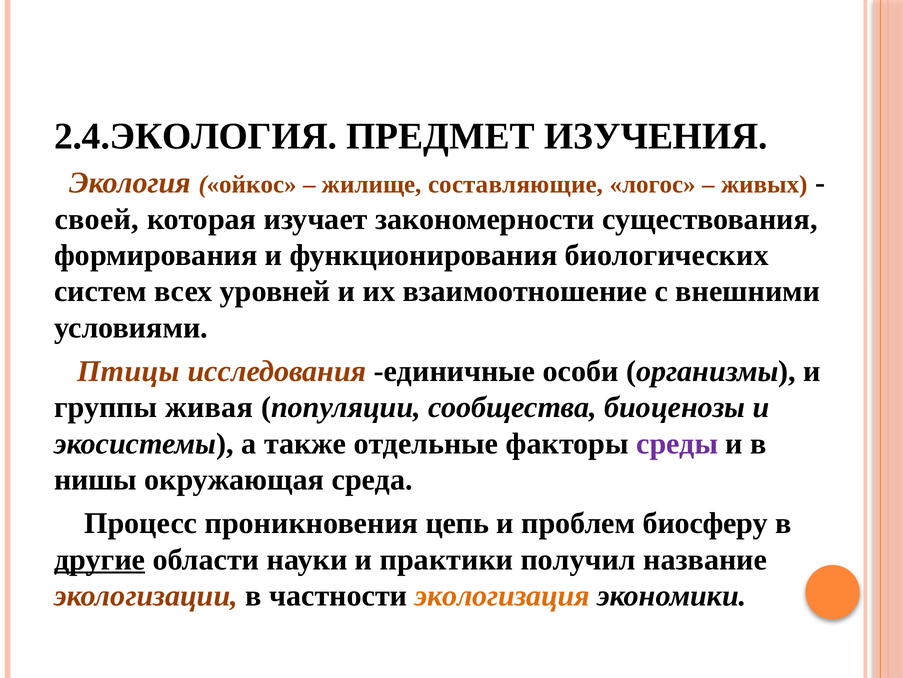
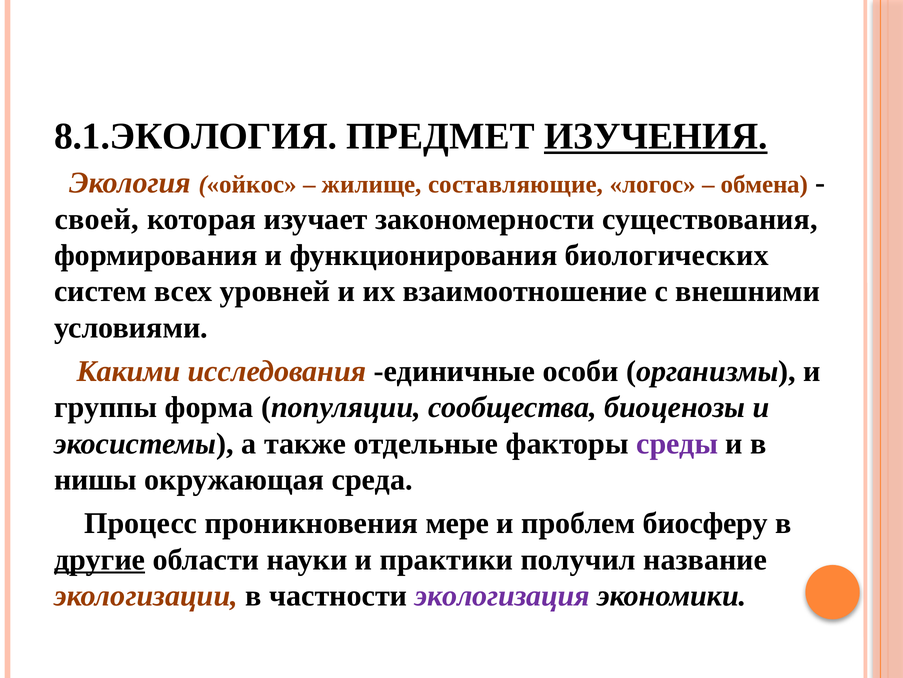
2.4.ЭКОЛОГИЯ: 2.4.ЭКОЛОГИЯ -> 8.1.ЭКОЛОГИЯ
ИЗУЧЕНИЯ underline: none -> present
живых: живых -> обмена
Птицы: Птицы -> Какими
живая: живая -> форма
цепь: цепь -> мере
экологизация colour: orange -> purple
